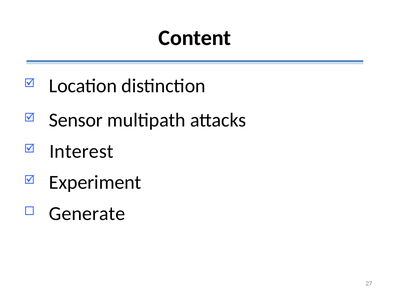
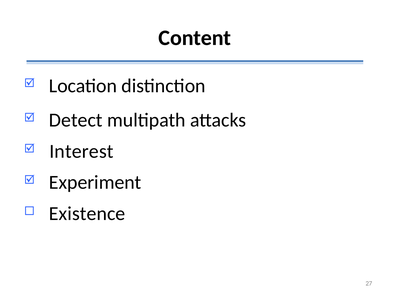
Sensor: Sensor -> Detect
Generate: Generate -> Existence
